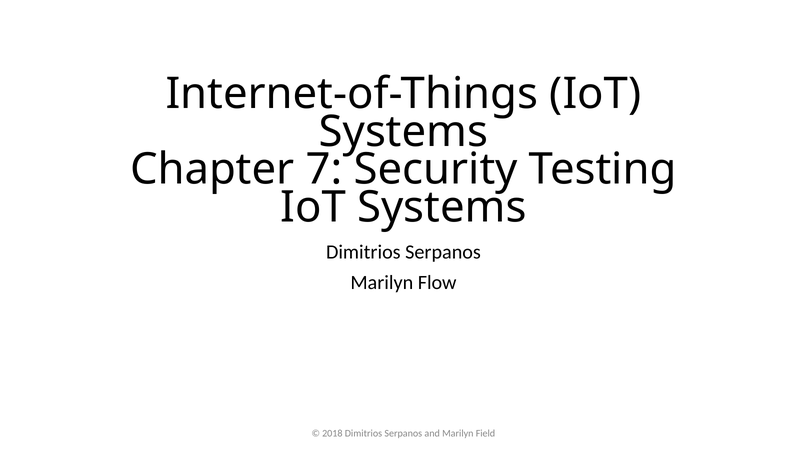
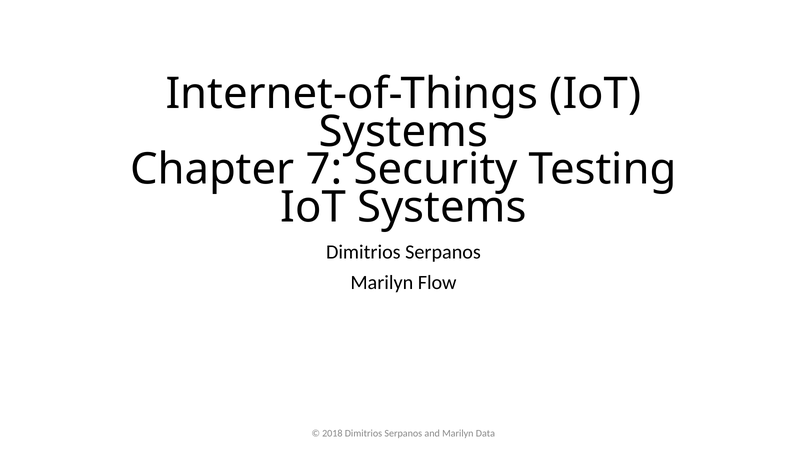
Field: Field -> Data
